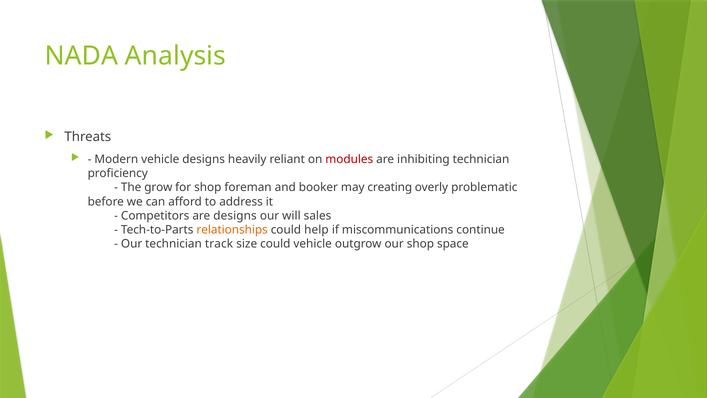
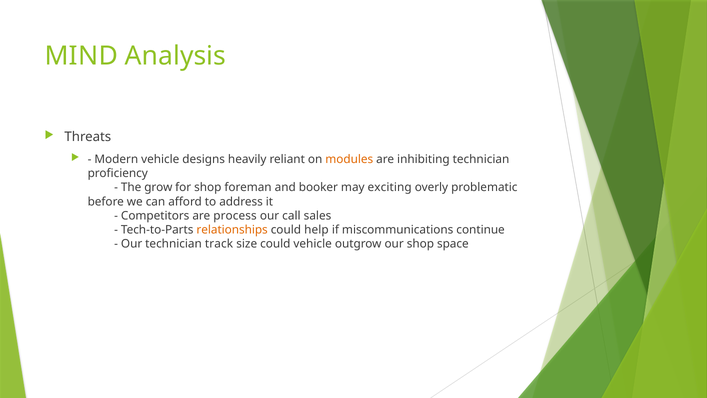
NADA: NADA -> MIND
modules colour: red -> orange
creating: creating -> exciting
are designs: designs -> process
will: will -> call
